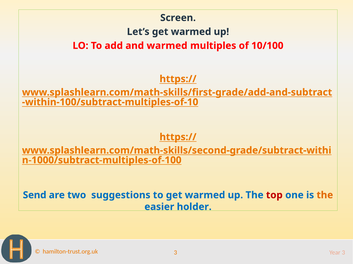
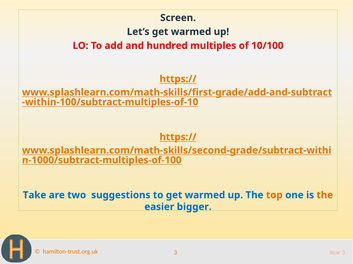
and warmed: warmed -> hundred
Send: Send -> Take
top colour: red -> orange
holder: holder -> bigger
